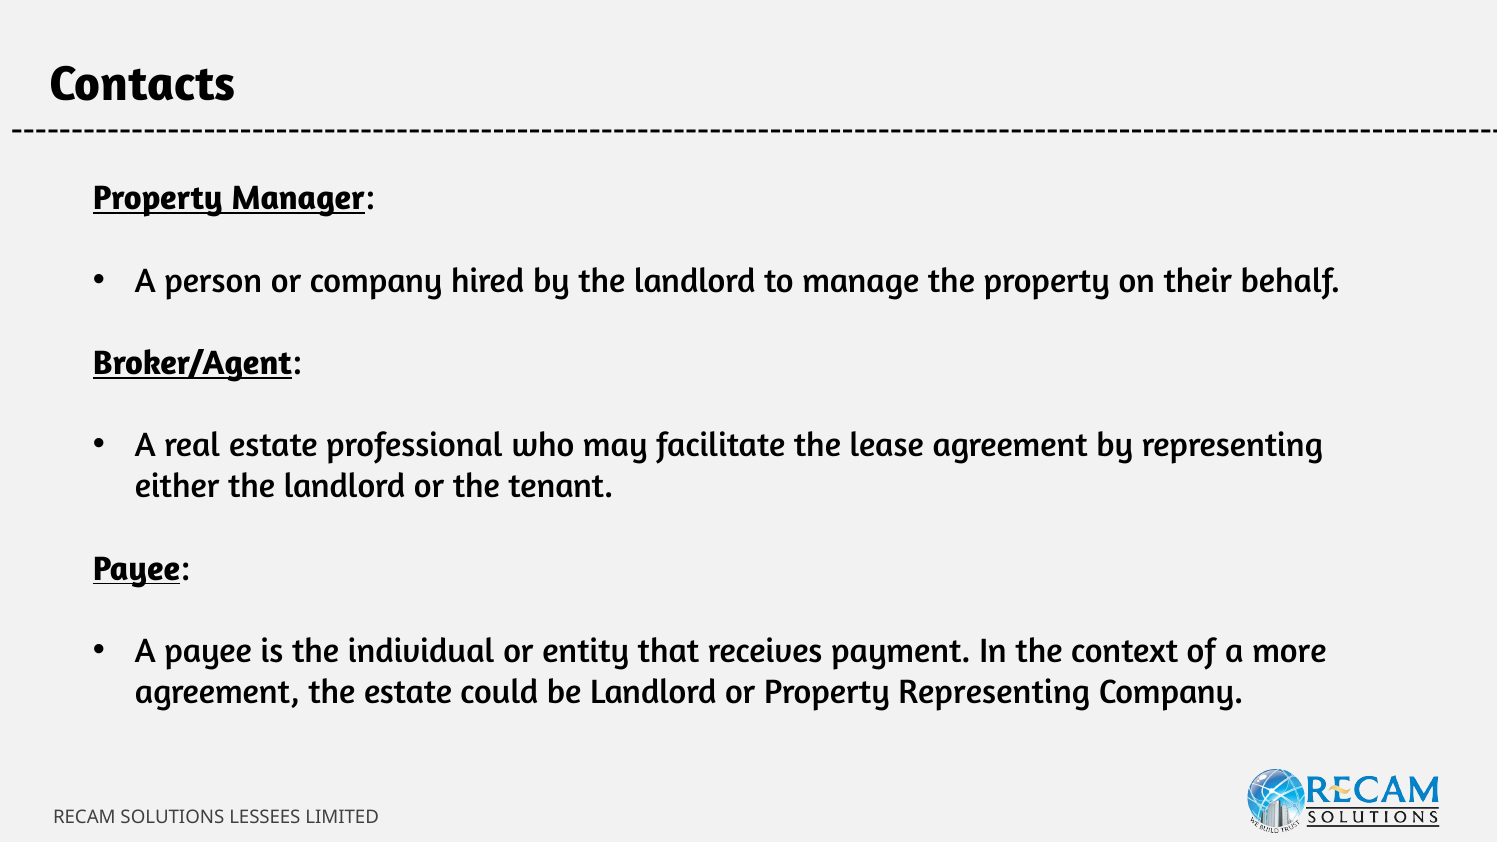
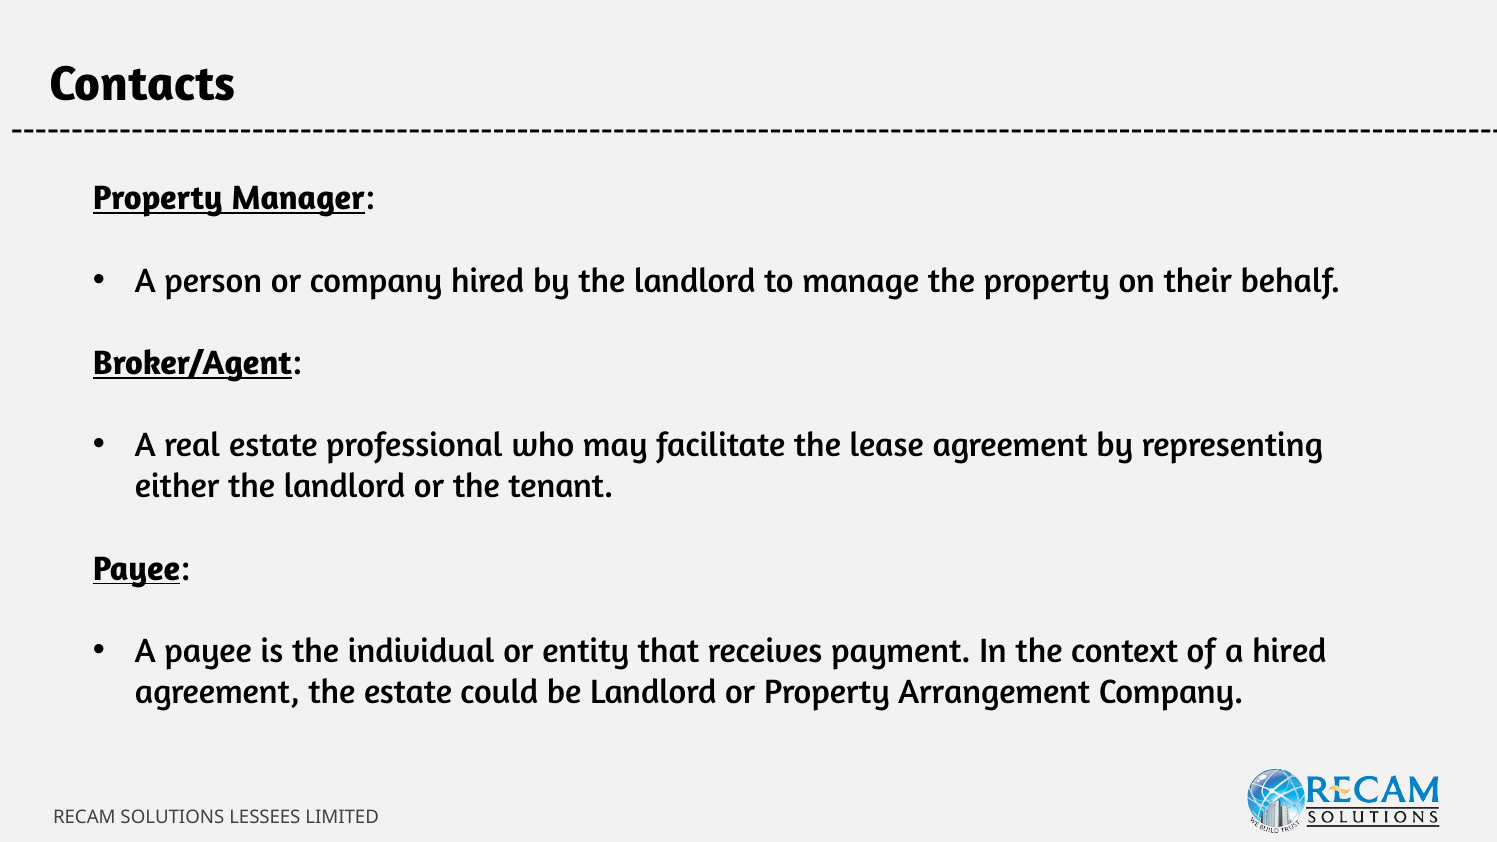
a more: more -> hired
Property Representing: Representing -> Arrangement
